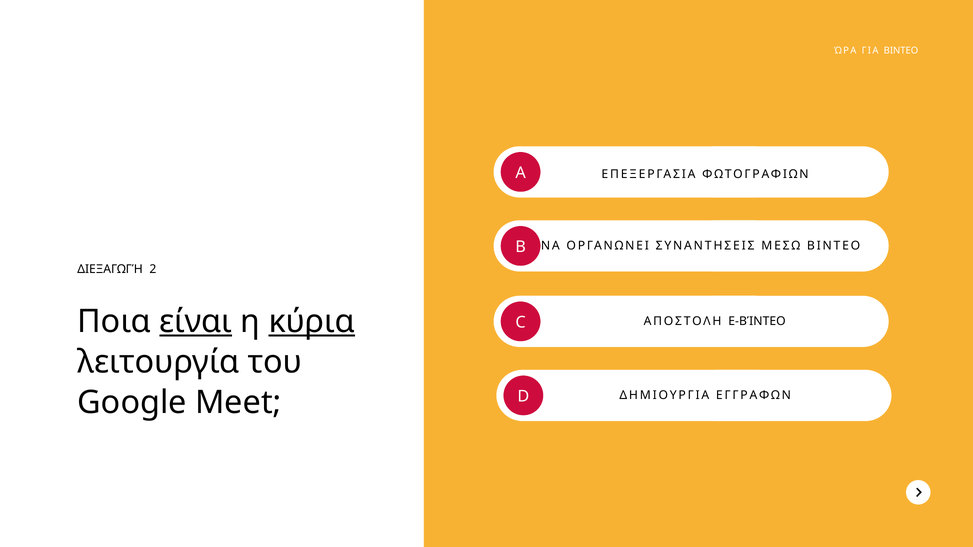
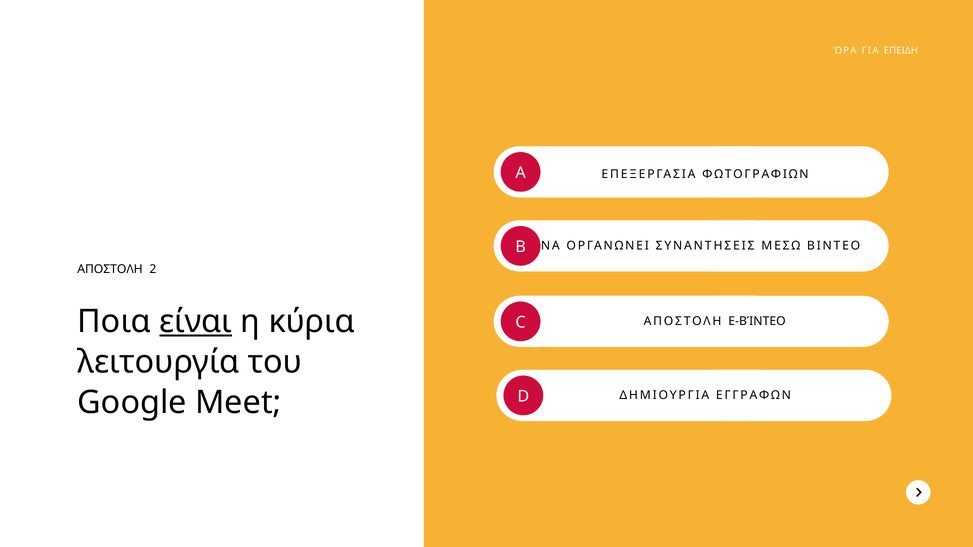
ΓΙΑ ΒΙΝΤΕΟ: ΒΙΝΤΕΟ -> ΕΠΕΙΔΗ
ΔΙΕΞΑΓΩΓΉ at (110, 269): ΔΙΕΞΑΓΩΓΉ -> ΑΠΟΣΤΟΛΗ
κύρια underline: present -> none
